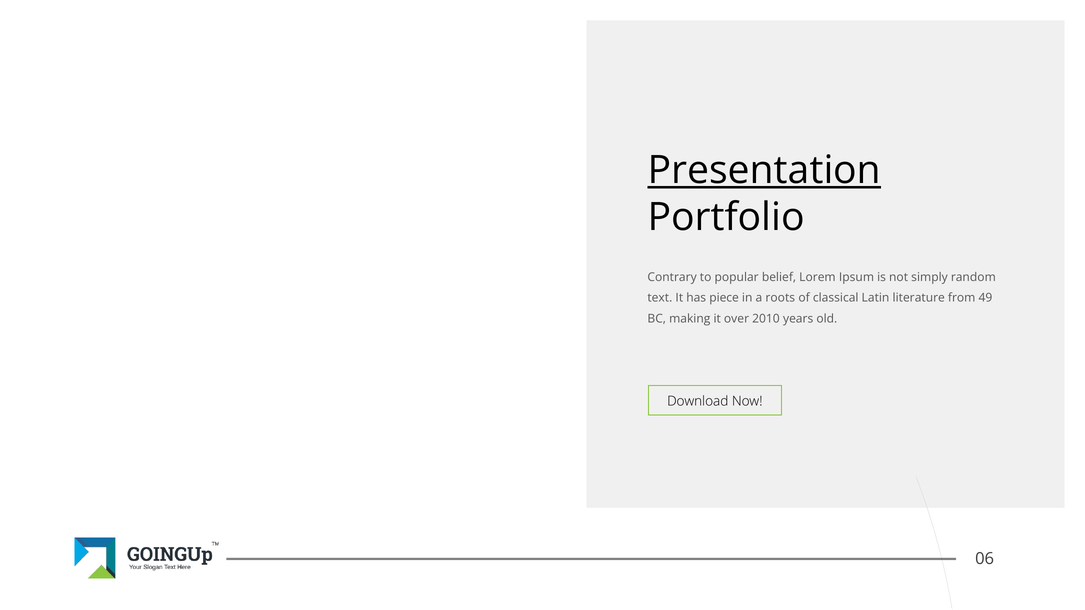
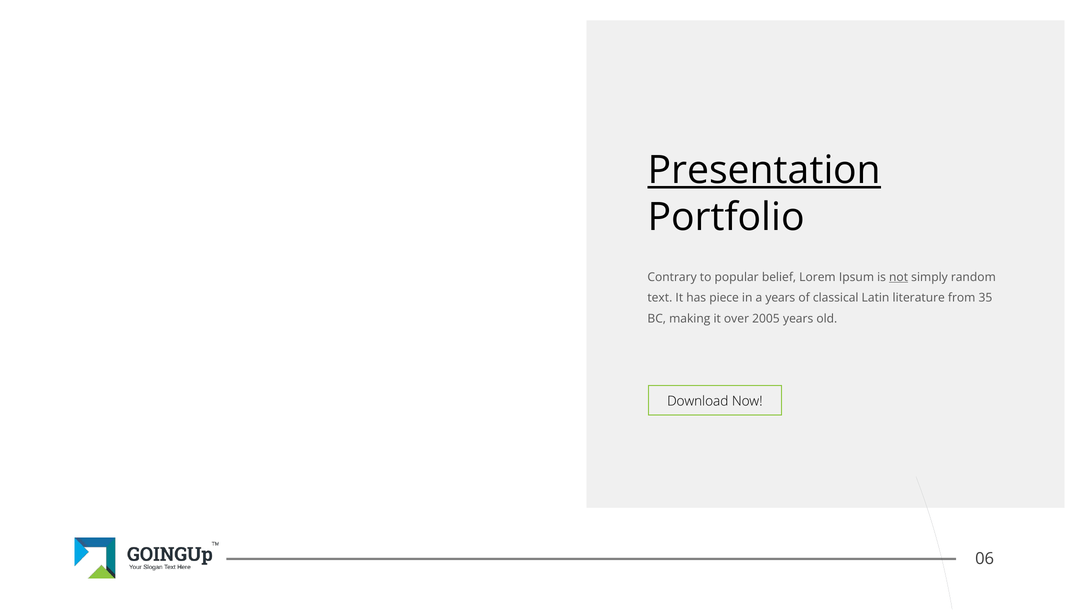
not underline: none -> present
a roots: roots -> years
49: 49 -> 35
2010: 2010 -> 2005
